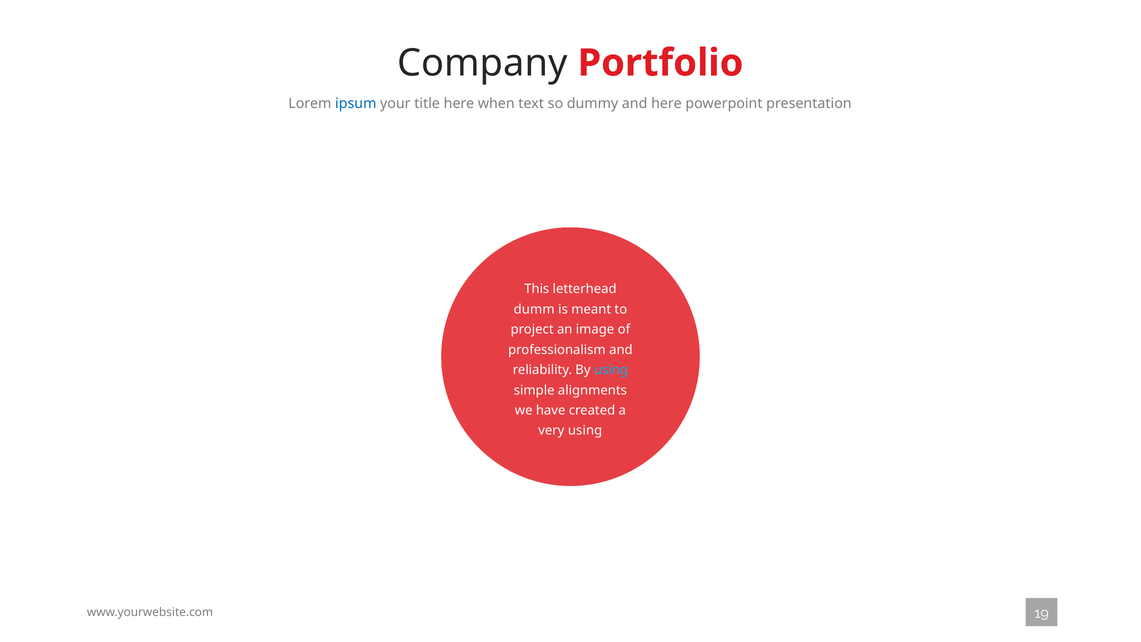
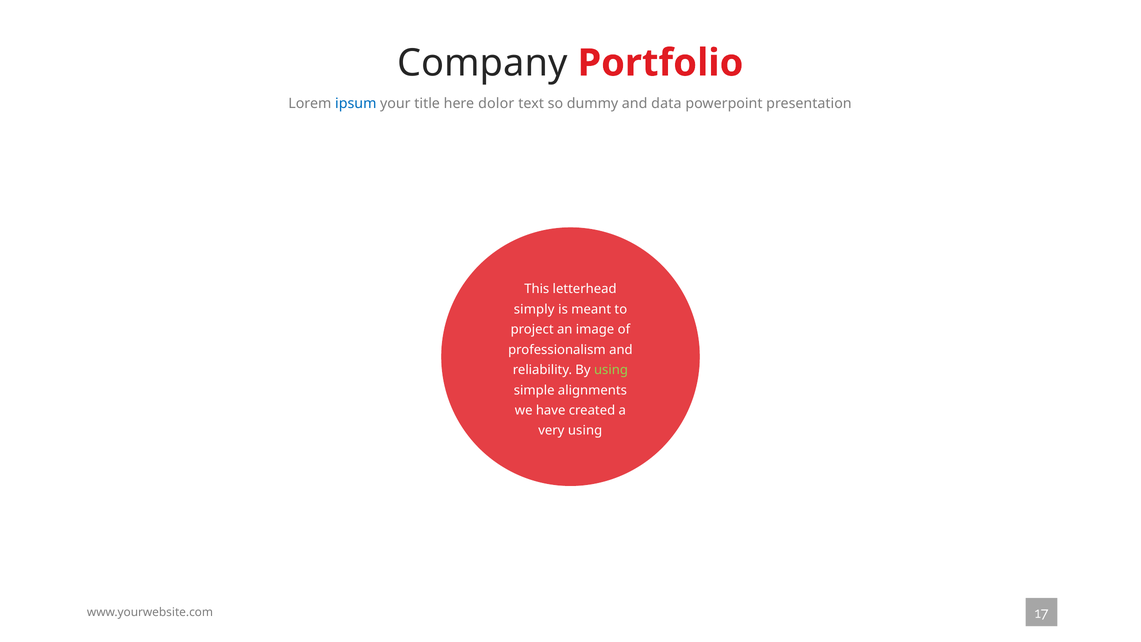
when: when -> dolor
and here: here -> data
dumm: dumm -> simply
using at (611, 370) colour: light blue -> light green
19: 19 -> 17
